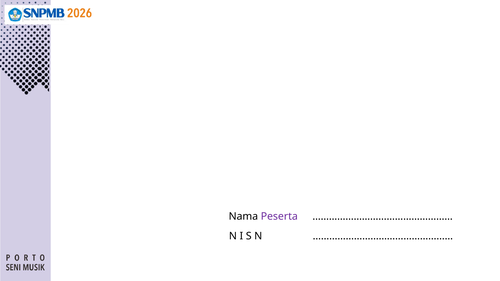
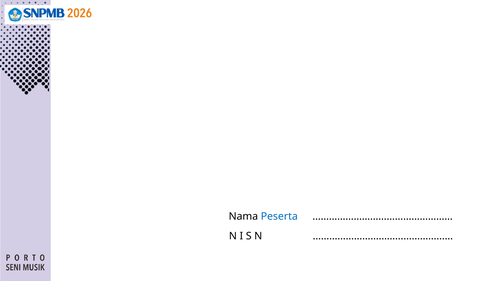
Peserta colour: purple -> blue
